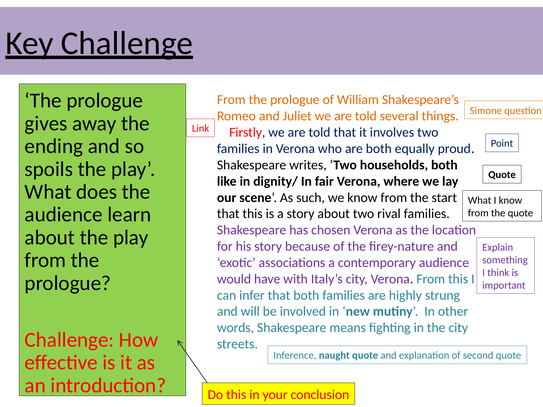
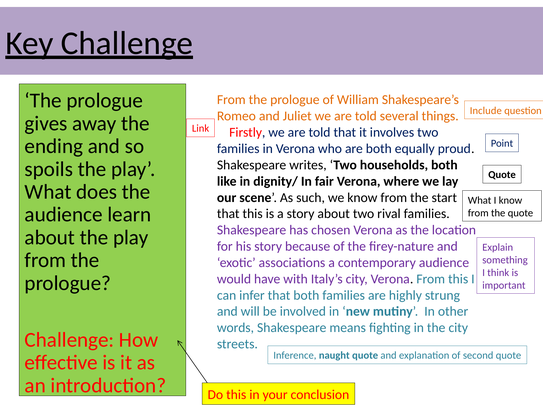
Simone: Simone -> Include
